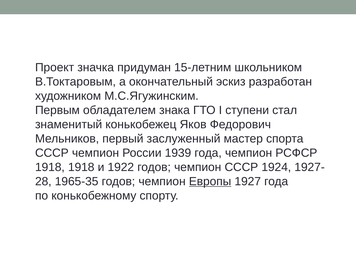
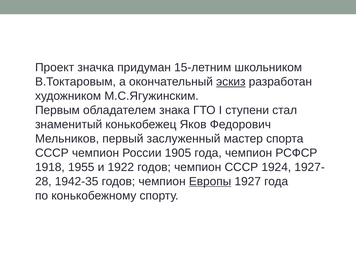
эскиз underline: none -> present
1939: 1939 -> 1905
1918 1918: 1918 -> 1955
1965-35: 1965-35 -> 1942-35
